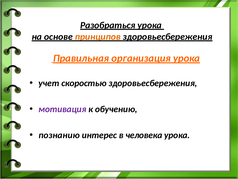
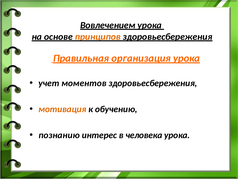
Разобраться: Разобраться -> Вовлечением
скоростью: скоростью -> моментов
мотивация colour: purple -> orange
